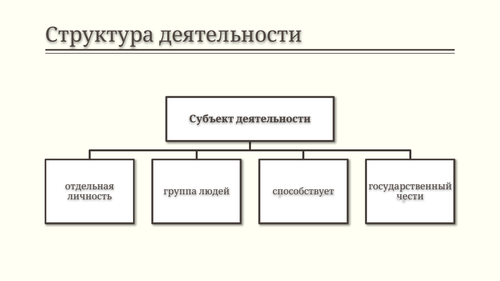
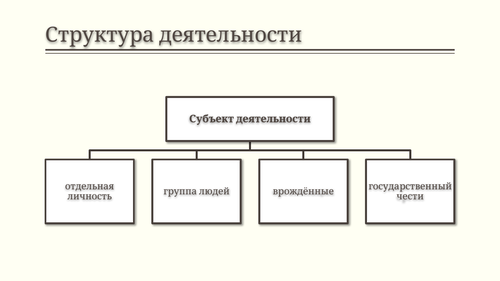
способствует: способствует -> врождённые
